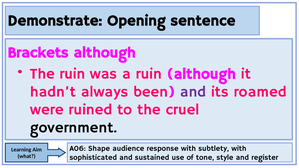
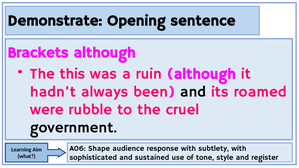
The ruin: ruin -> this
and at (193, 92) colour: purple -> black
ruined: ruined -> rubble
